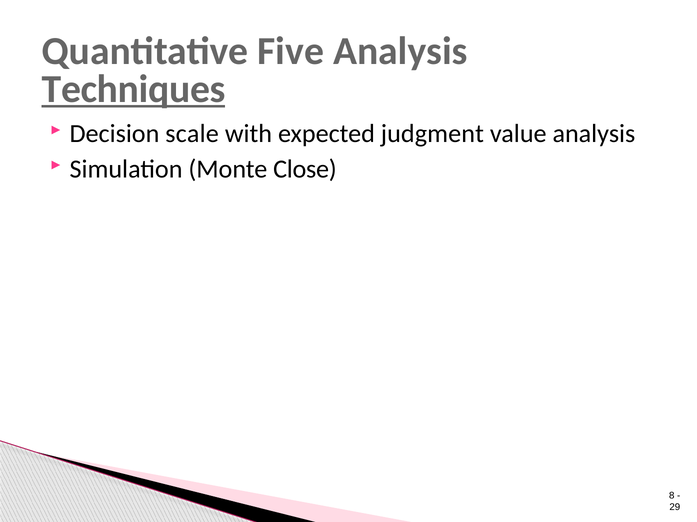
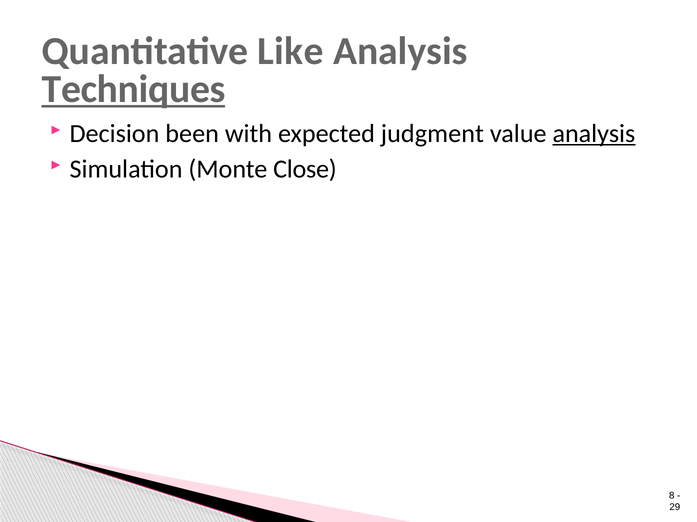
Five: Five -> Like
scale: scale -> been
analysis at (594, 134) underline: none -> present
